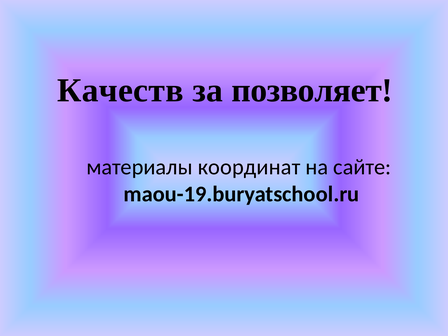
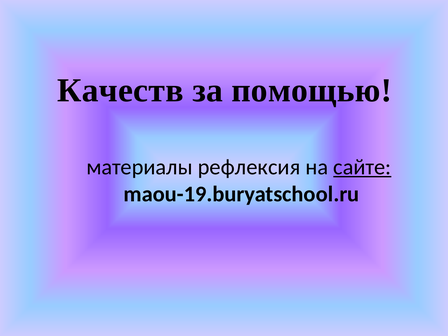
позволяет: позволяет -> помощью
координат: координат -> рефлексия
сайте underline: none -> present
